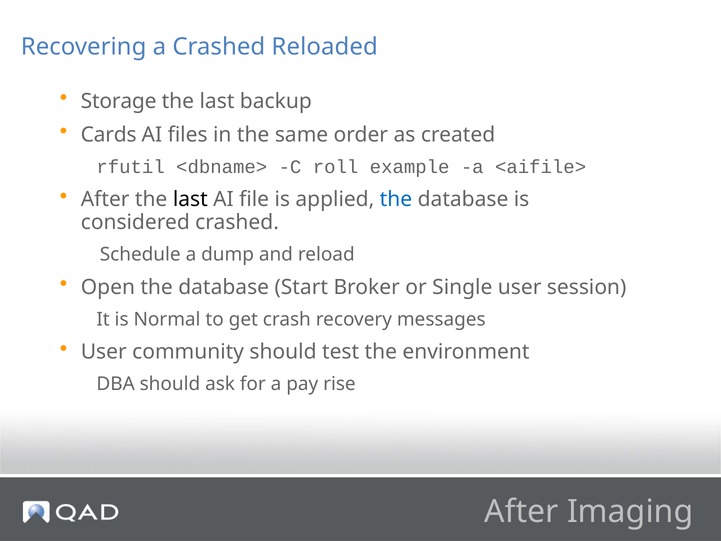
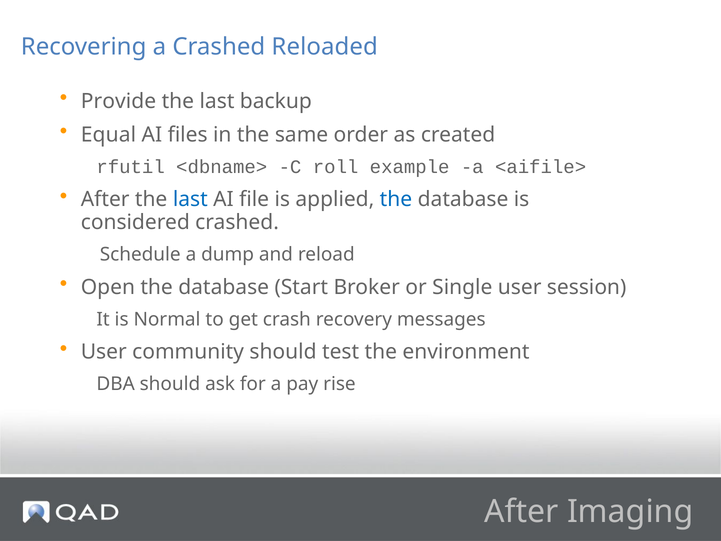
Storage: Storage -> Provide
Cards: Cards -> Equal
last at (190, 199) colour: black -> blue
